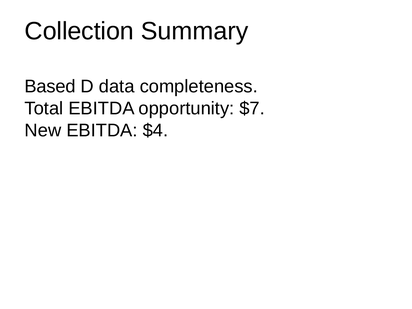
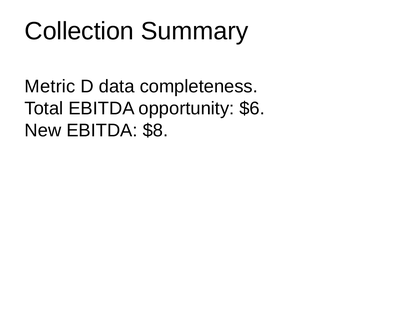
Based: Based -> Metric
$7: $7 -> $6
$4: $4 -> $8
